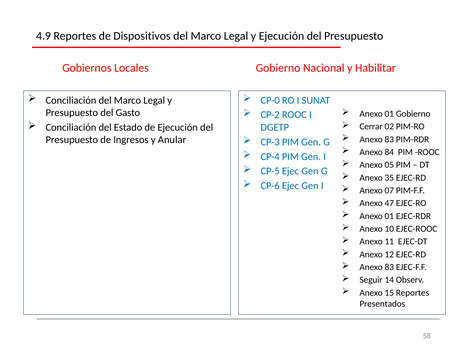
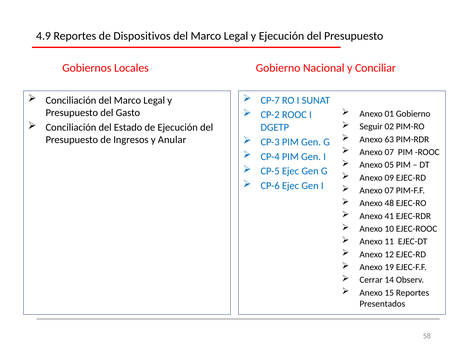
Habilitar: Habilitar -> Conciliar
CP-0: CP-0 -> CP-7
Cerrar: Cerrar -> Seguir
83 at (389, 139): 83 -> 63
84 at (389, 152): 84 -> 07
35: 35 -> 09
47: 47 -> 48
01 at (389, 216): 01 -> 41
83 at (389, 267): 83 -> 19
Seguir: Seguir -> Cerrar
